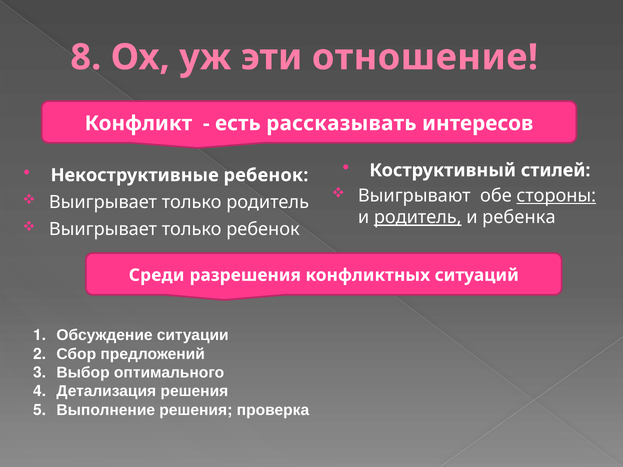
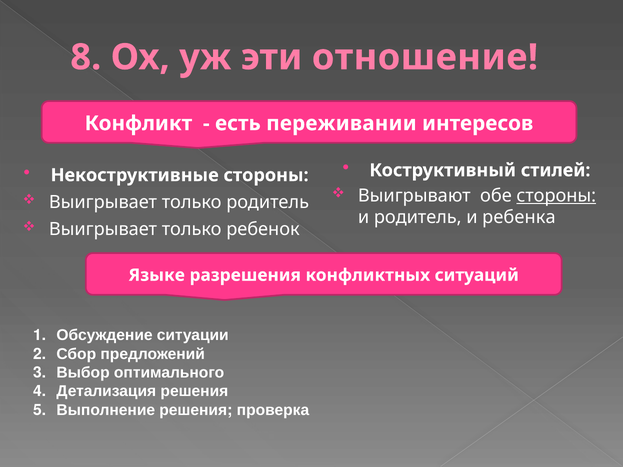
рассказывать: рассказывать -> переживании
Некоструктивные ребенок: ребенок -> стороны
родитель at (418, 218) underline: present -> none
Среди: Среди -> Языке
